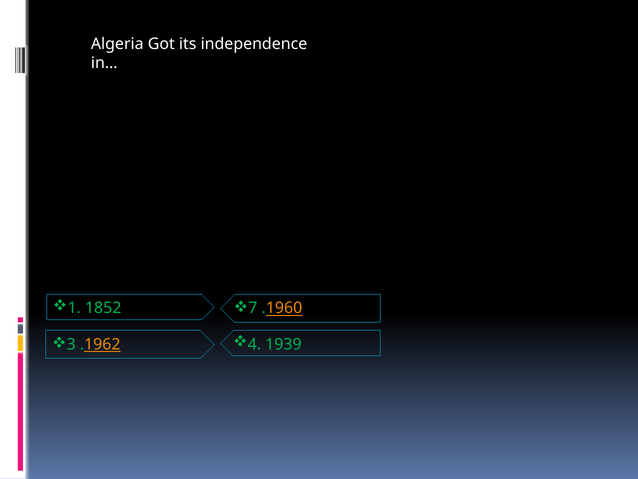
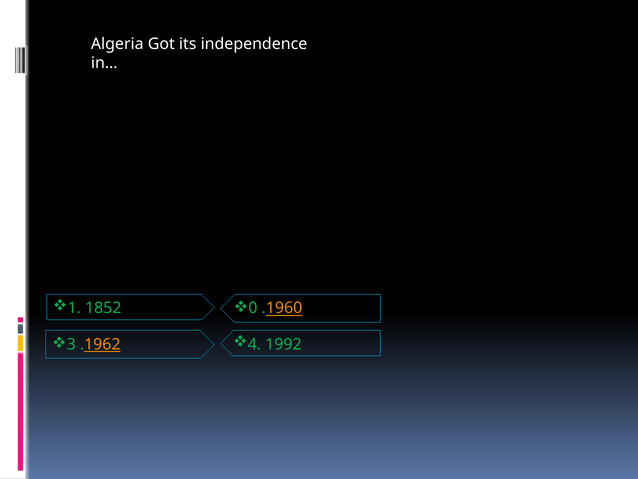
7: 7 -> 0
1939: 1939 -> 1992
